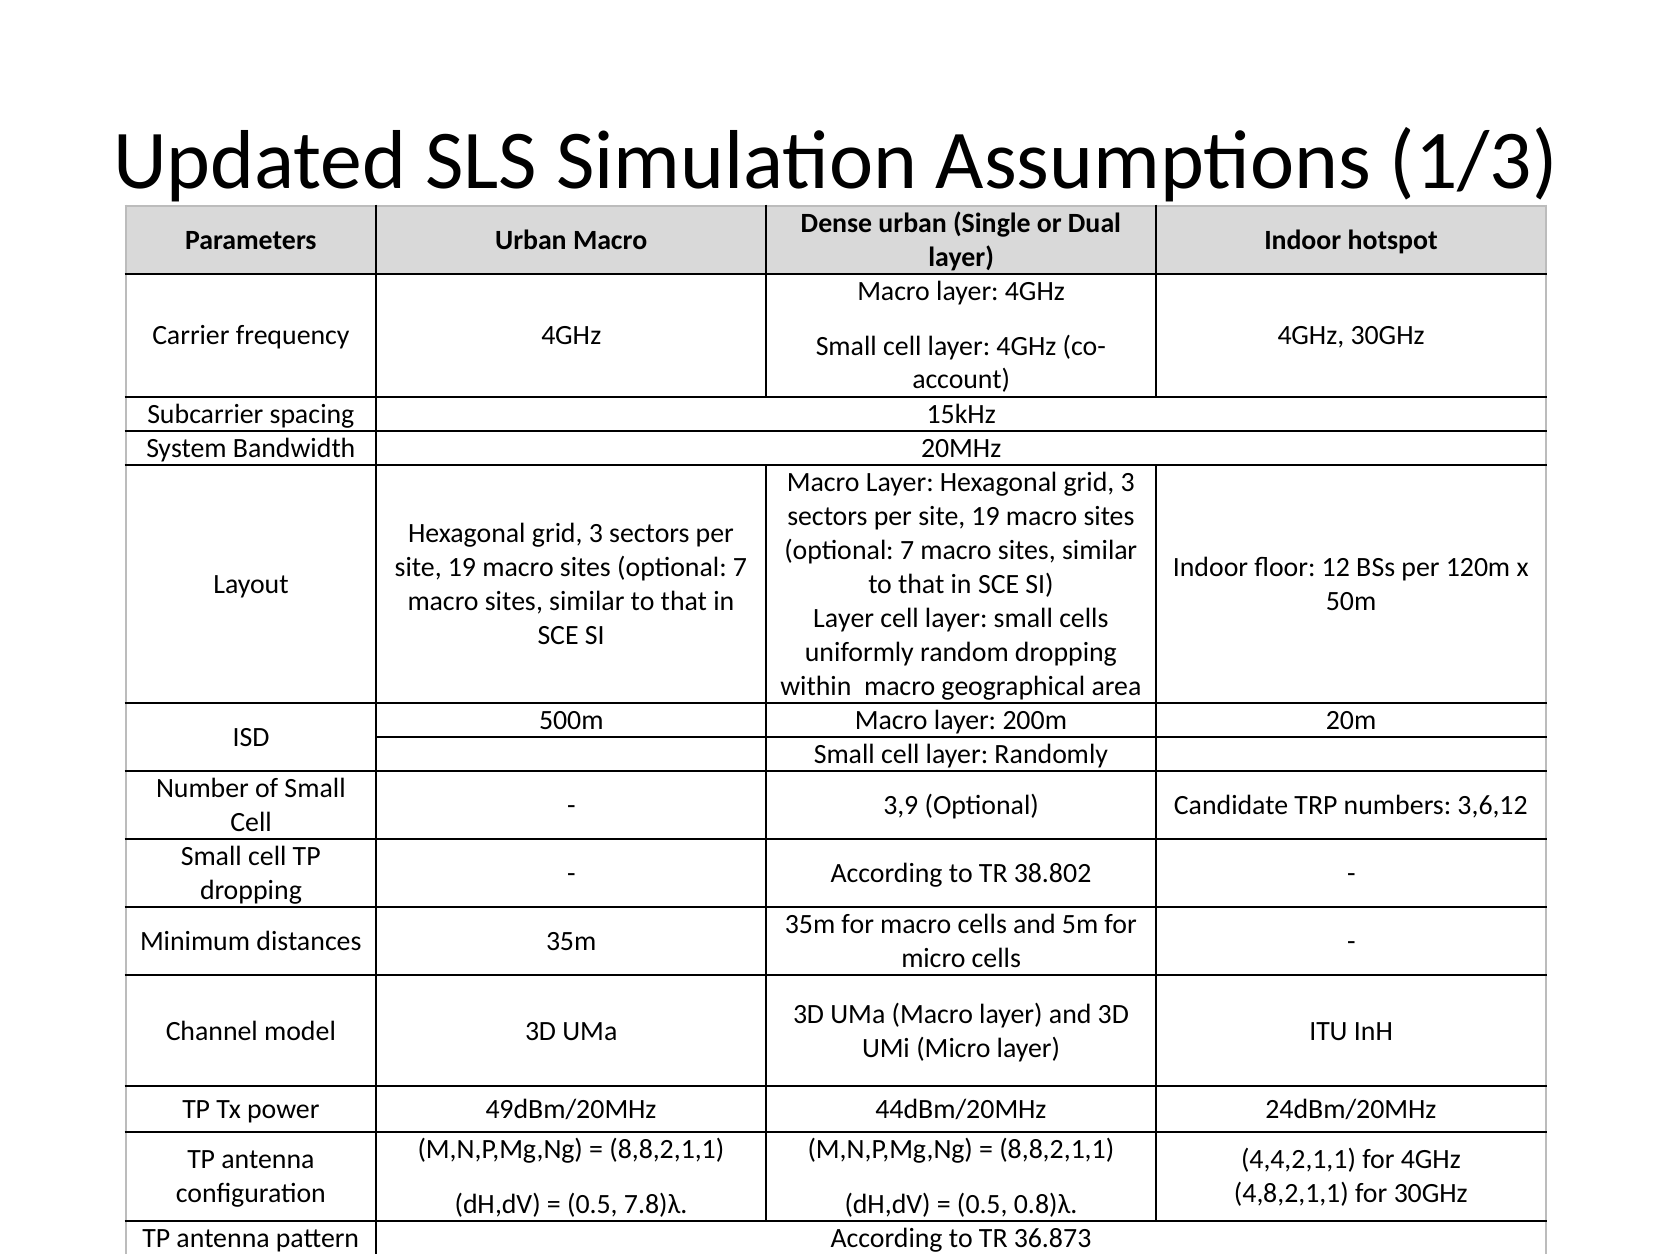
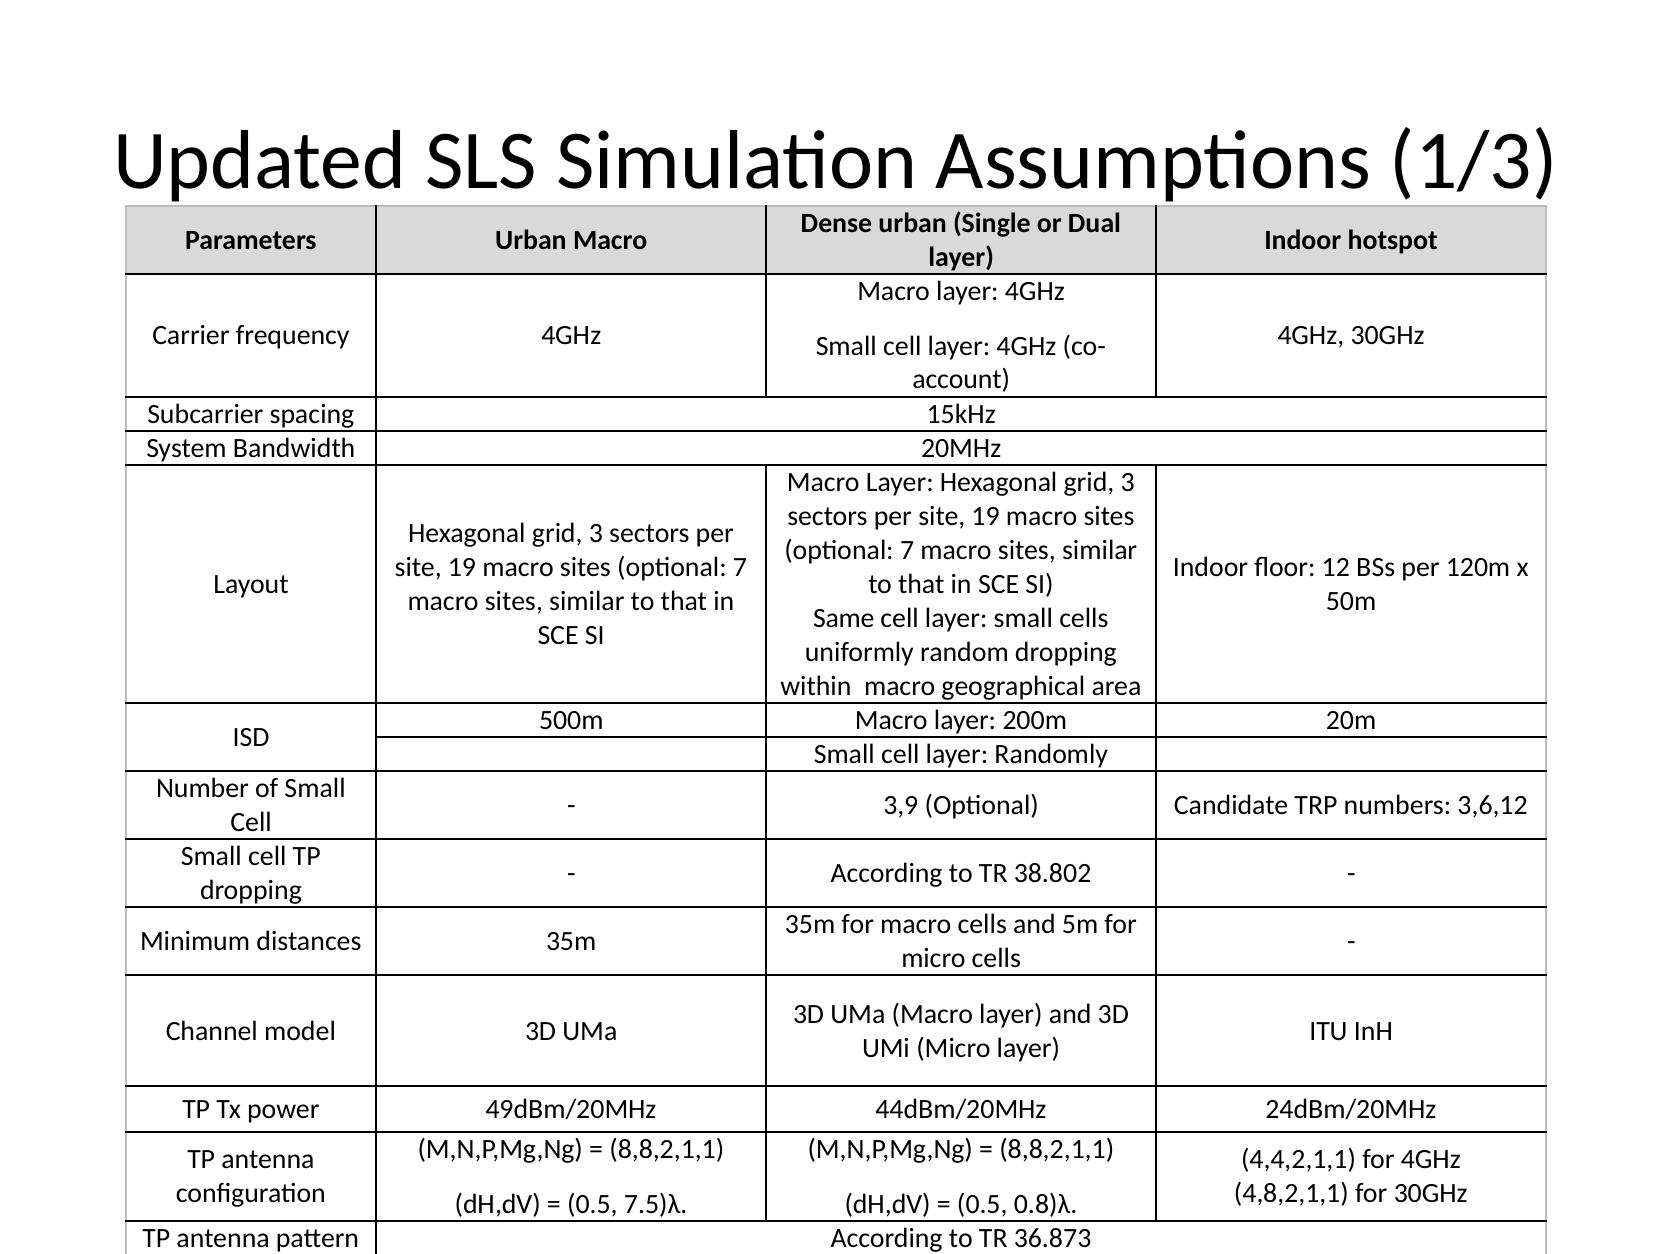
Layer at (844, 618): Layer -> Same
7.8)λ: 7.8)λ -> 7.5)λ
